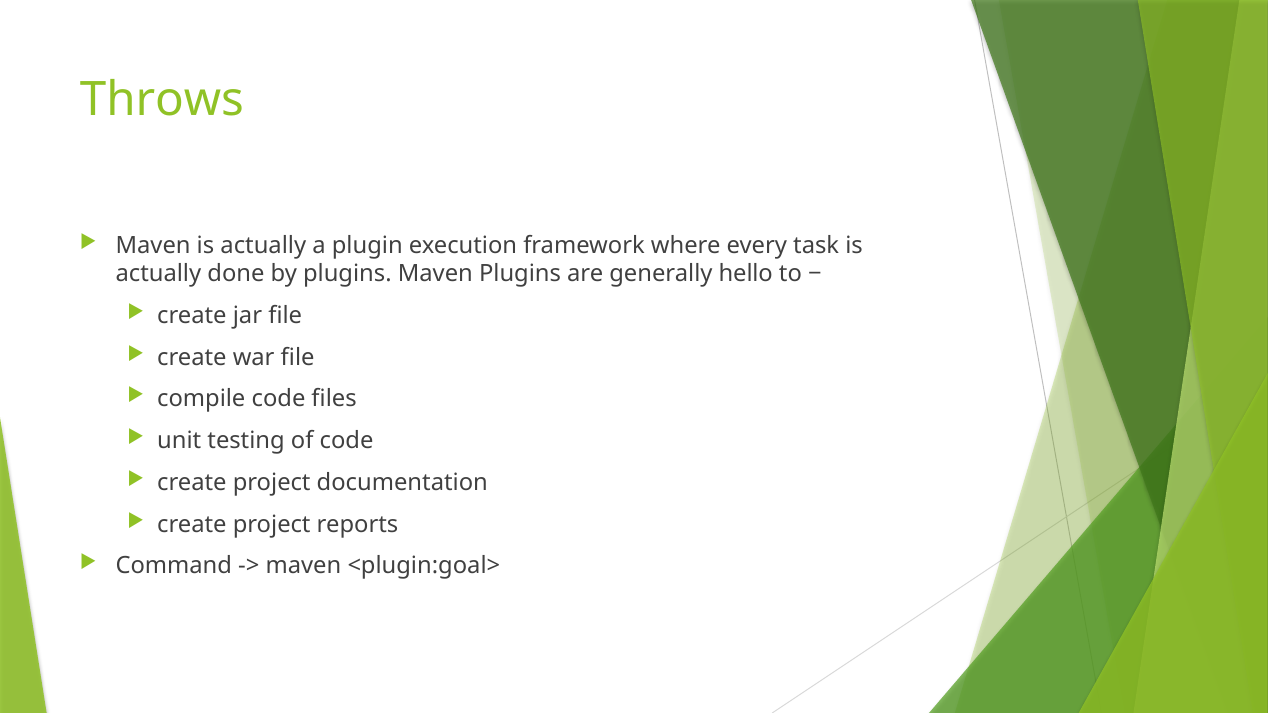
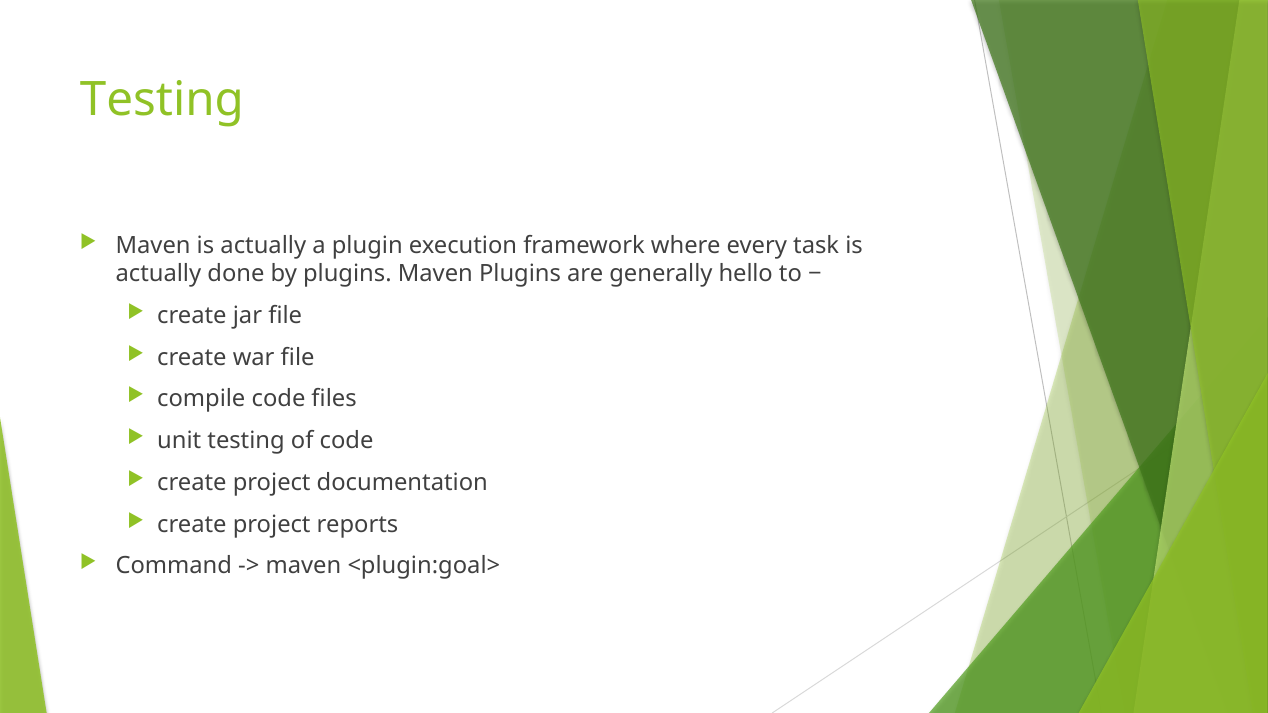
Throws at (162, 100): Throws -> Testing
